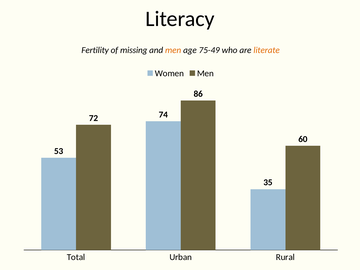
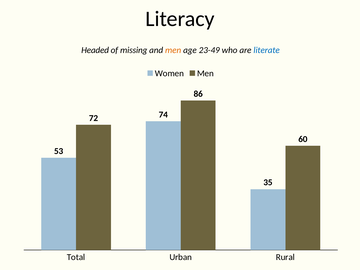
Fertility: Fertility -> Headed
75-49: 75-49 -> 23-49
literate colour: orange -> blue
